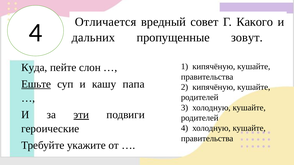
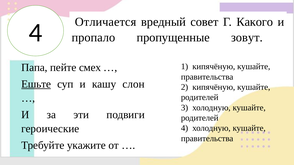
дальних: дальних -> пропало
Куда: Куда -> Папа
слон: слон -> смех
папа: папа -> слон
эти underline: present -> none
